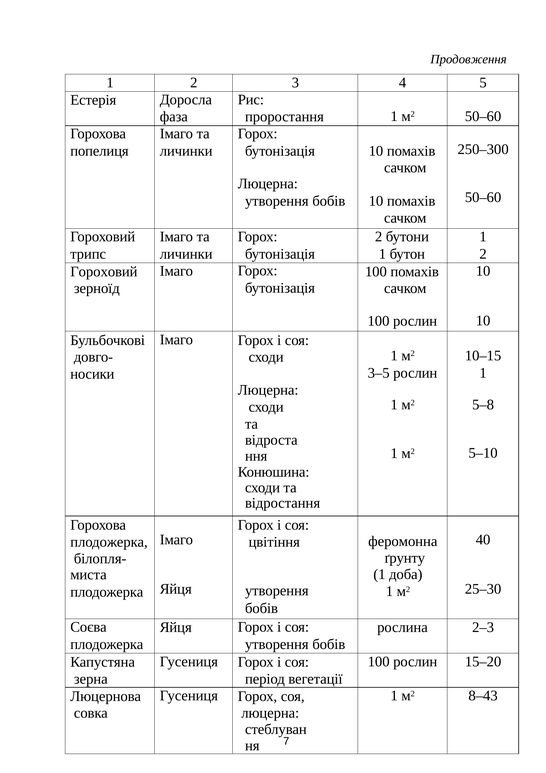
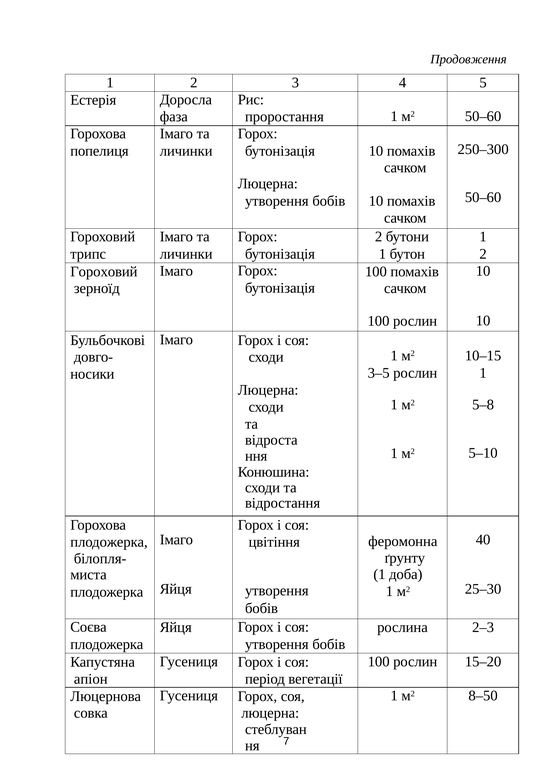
зерна: зерна -> апіон
8–43: 8–43 -> 8–50
